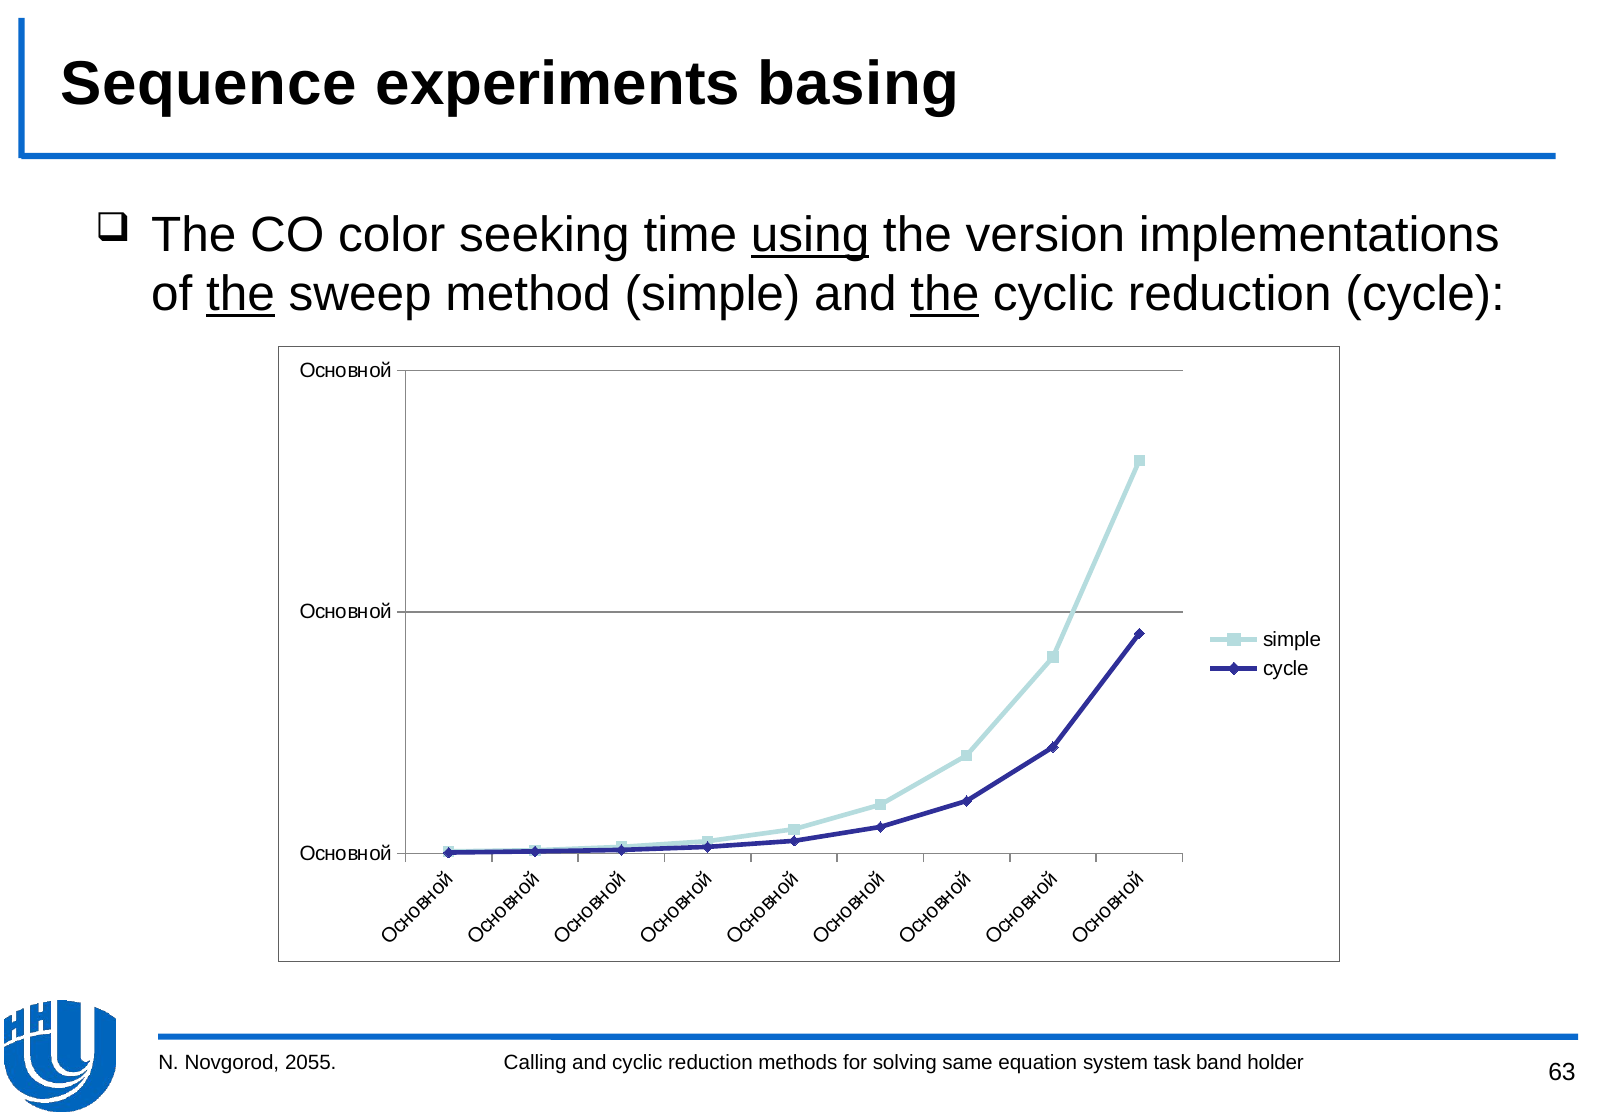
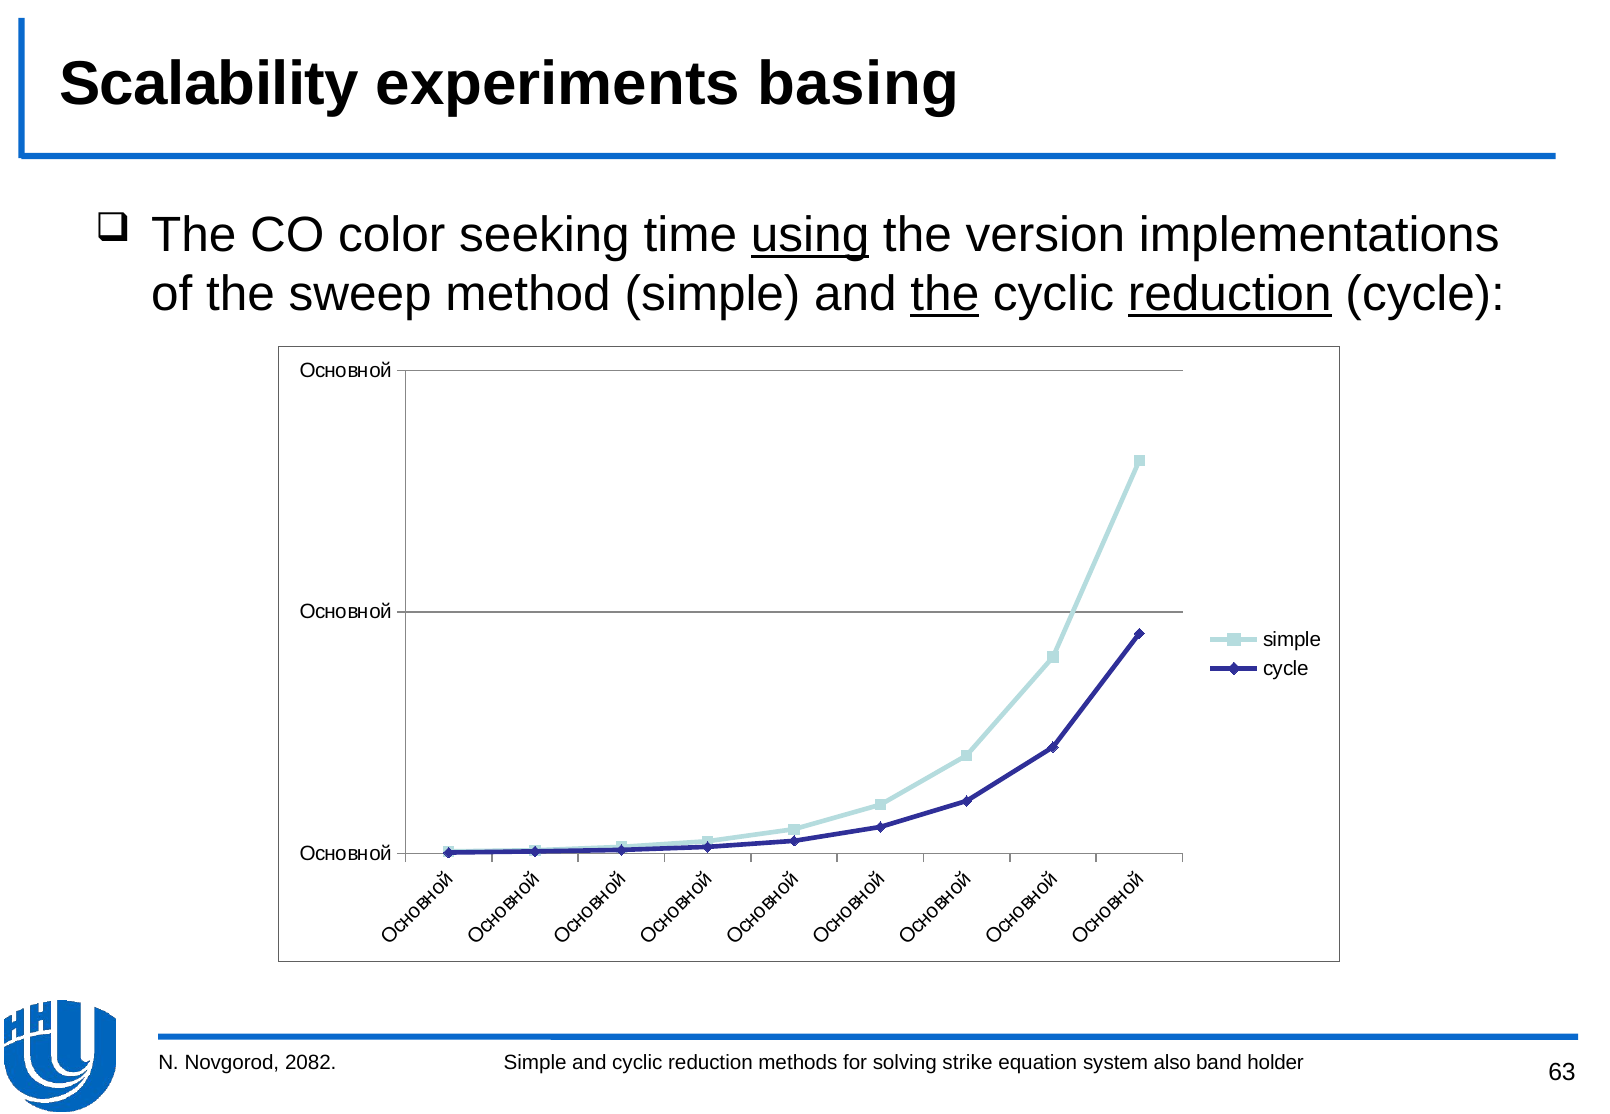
Sequence: Sequence -> Scalability
the at (241, 295) underline: present -> none
reduction at (1230, 295) underline: none -> present
2055: 2055 -> 2082
Calling at (535, 1063): Calling -> Simple
same: same -> strike
task: task -> also
